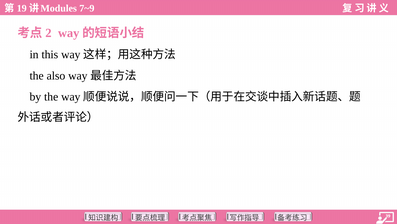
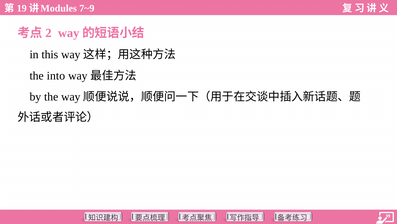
also: also -> into
